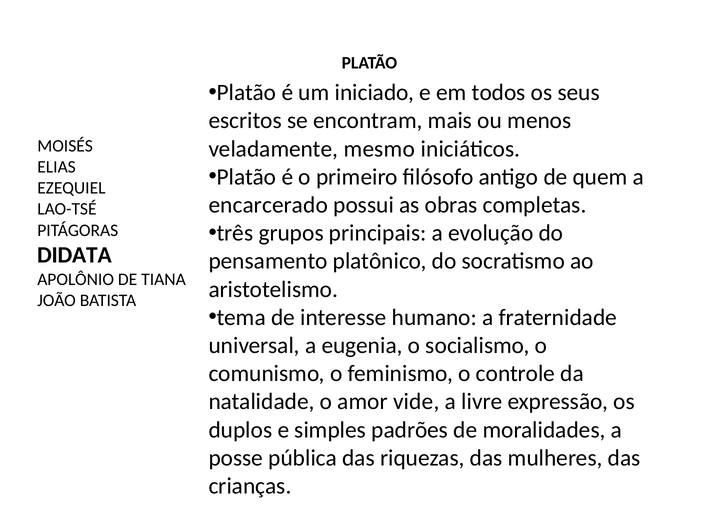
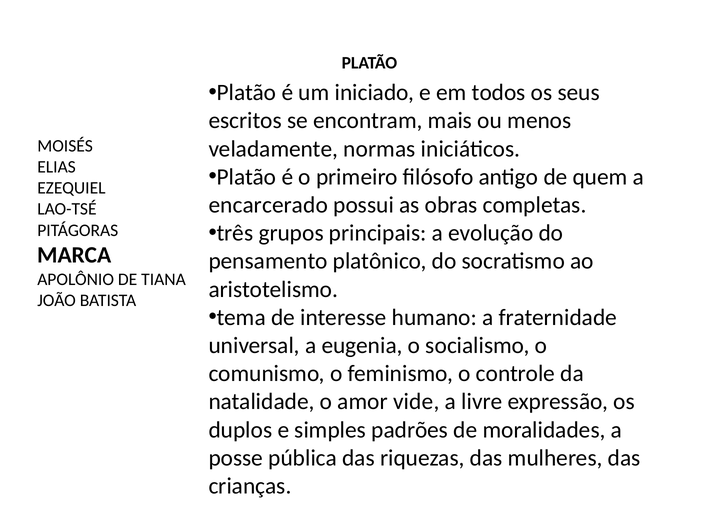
mesmo: mesmo -> normas
DIDATA: DIDATA -> MARCA
